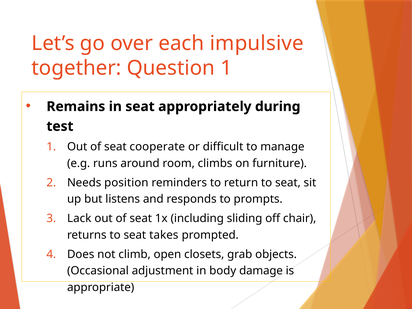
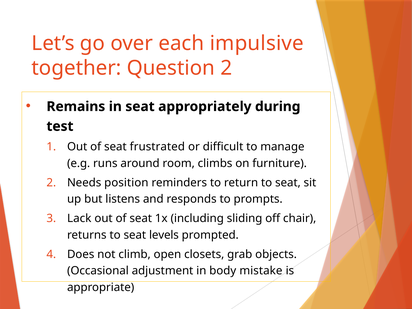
Question 1: 1 -> 2
cooperate: cooperate -> frustrated
takes: takes -> levels
damage: damage -> mistake
